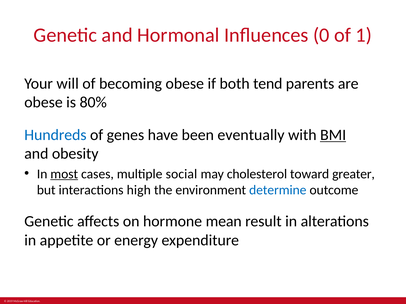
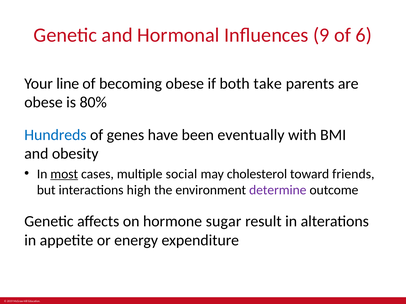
0: 0 -> 9
1: 1 -> 6
will: will -> line
tend: tend -> take
BMI underline: present -> none
greater: greater -> friends
determine colour: blue -> purple
mean: mean -> sugar
